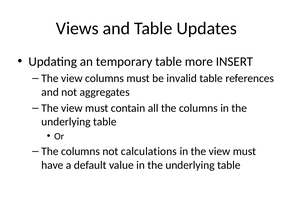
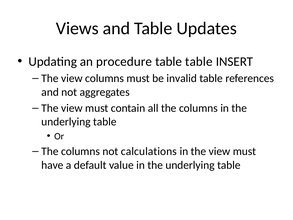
temporary: temporary -> procedure
table more: more -> table
